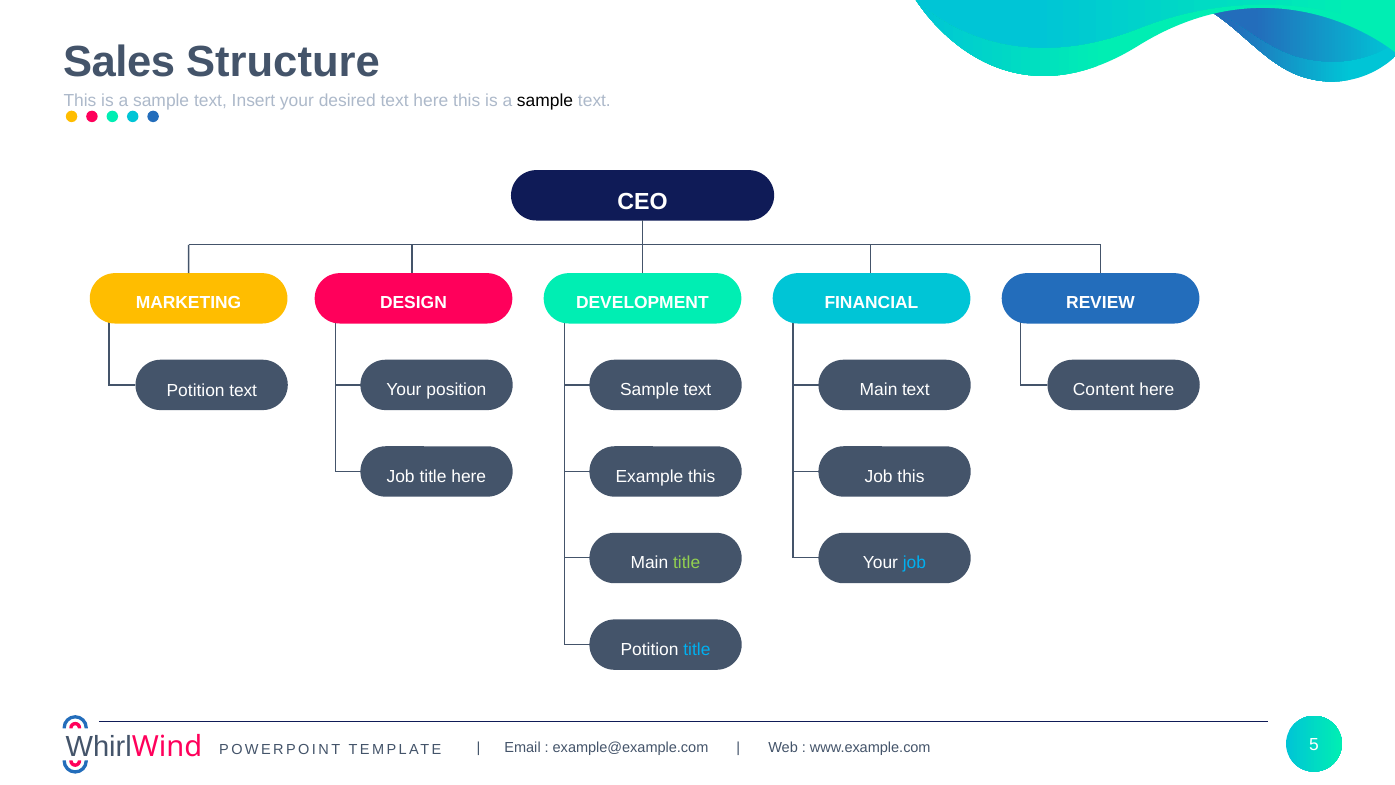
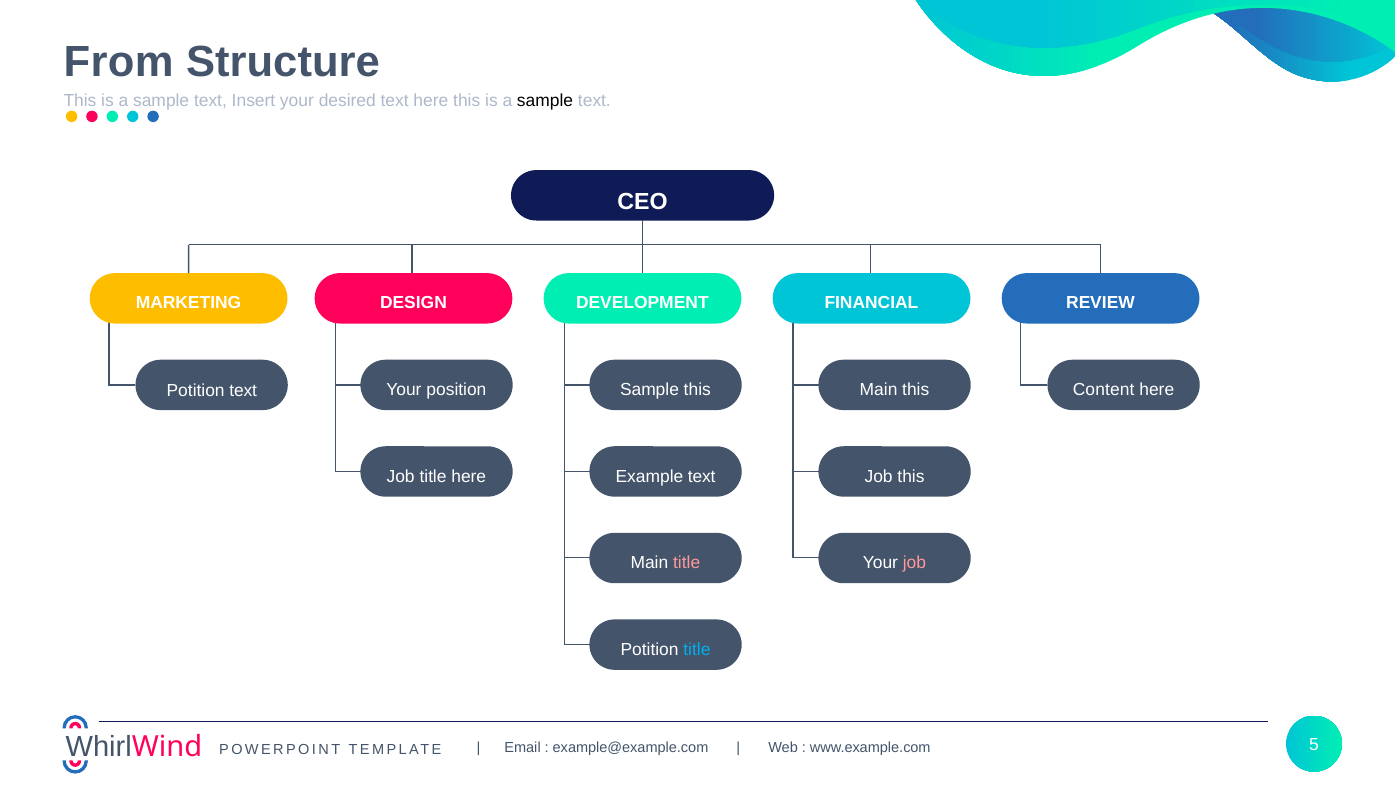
Sales: Sales -> From
text at (697, 390): text -> this
Main text: text -> this
Example this: this -> text
title at (687, 563) colour: light green -> pink
job at (914, 563) colour: light blue -> pink
